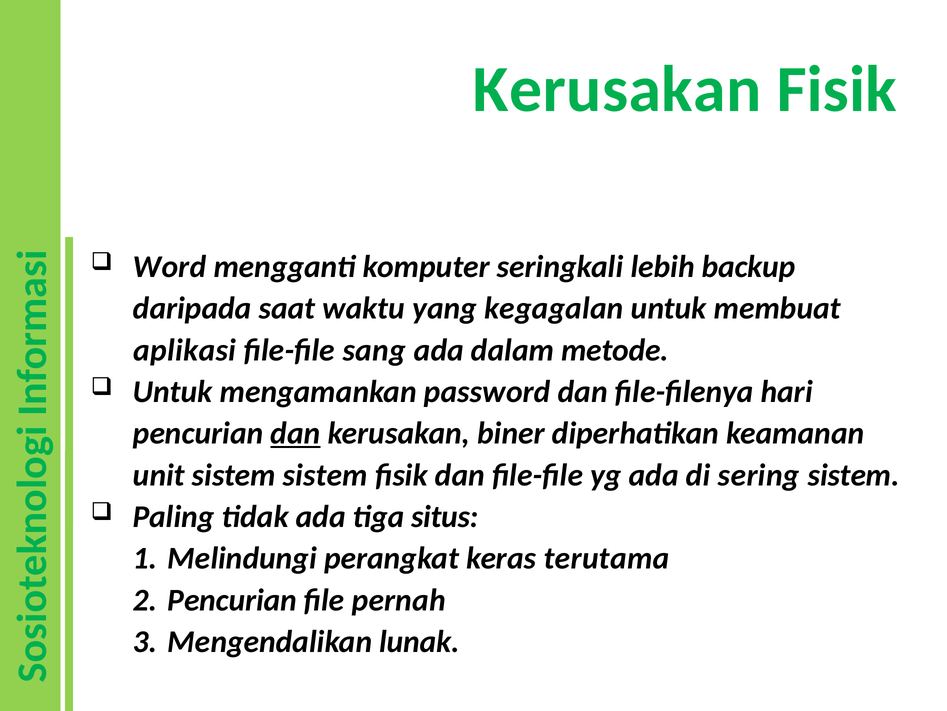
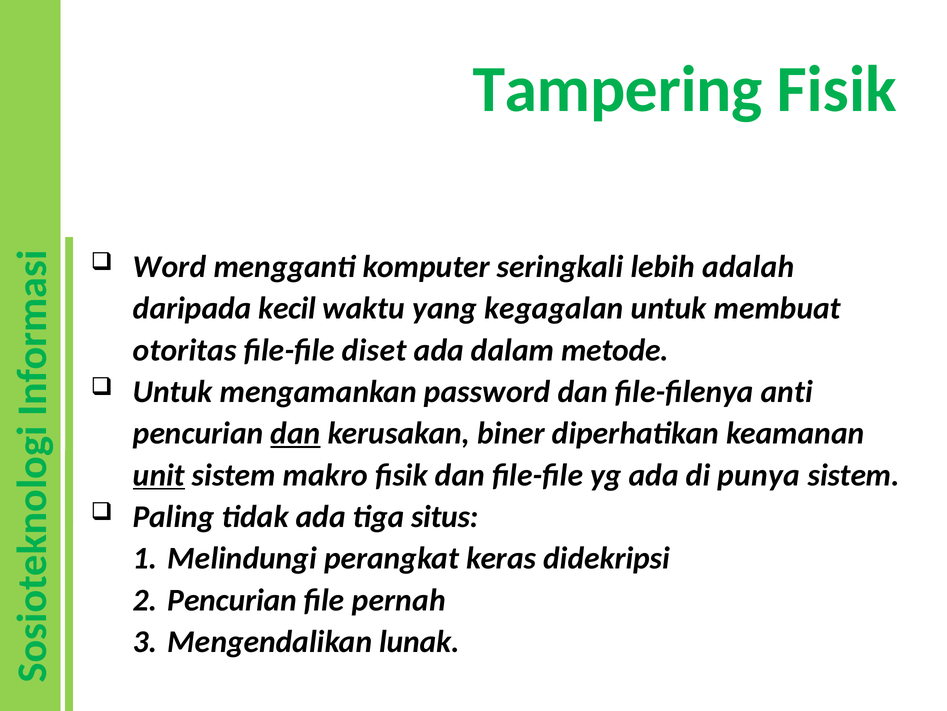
Kerusakan at (617, 90): Kerusakan -> Tampering
backup: backup -> adalah
saat: saat -> kecil
aplikasi: aplikasi -> otoritas
sang: sang -> diset
hari: hari -> anti
unit underline: none -> present
sistem sistem: sistem -> makro
sering: sering -> punya
terutama: terutama -> didekripsi
